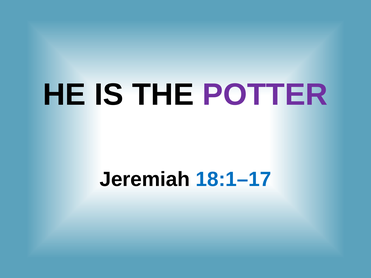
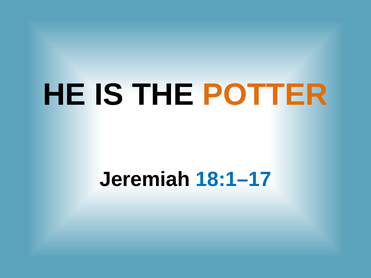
POTTER colour: purple -> orange
